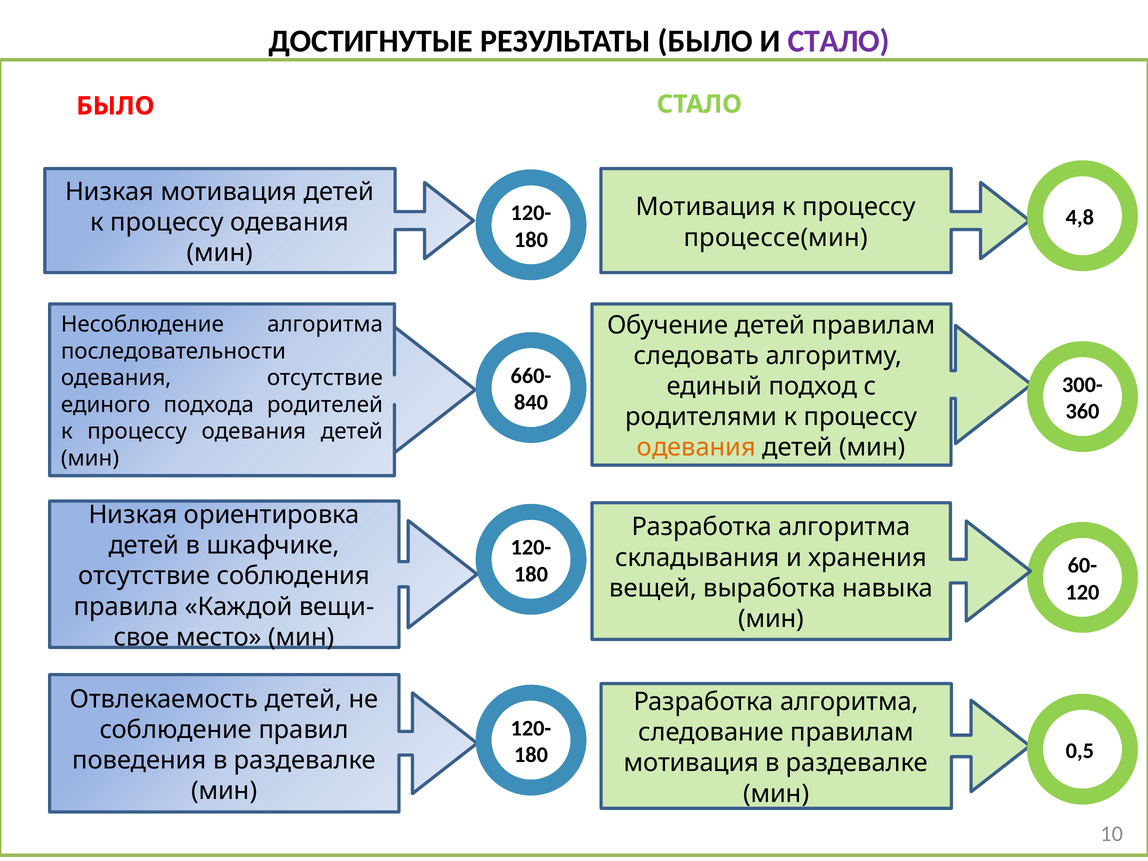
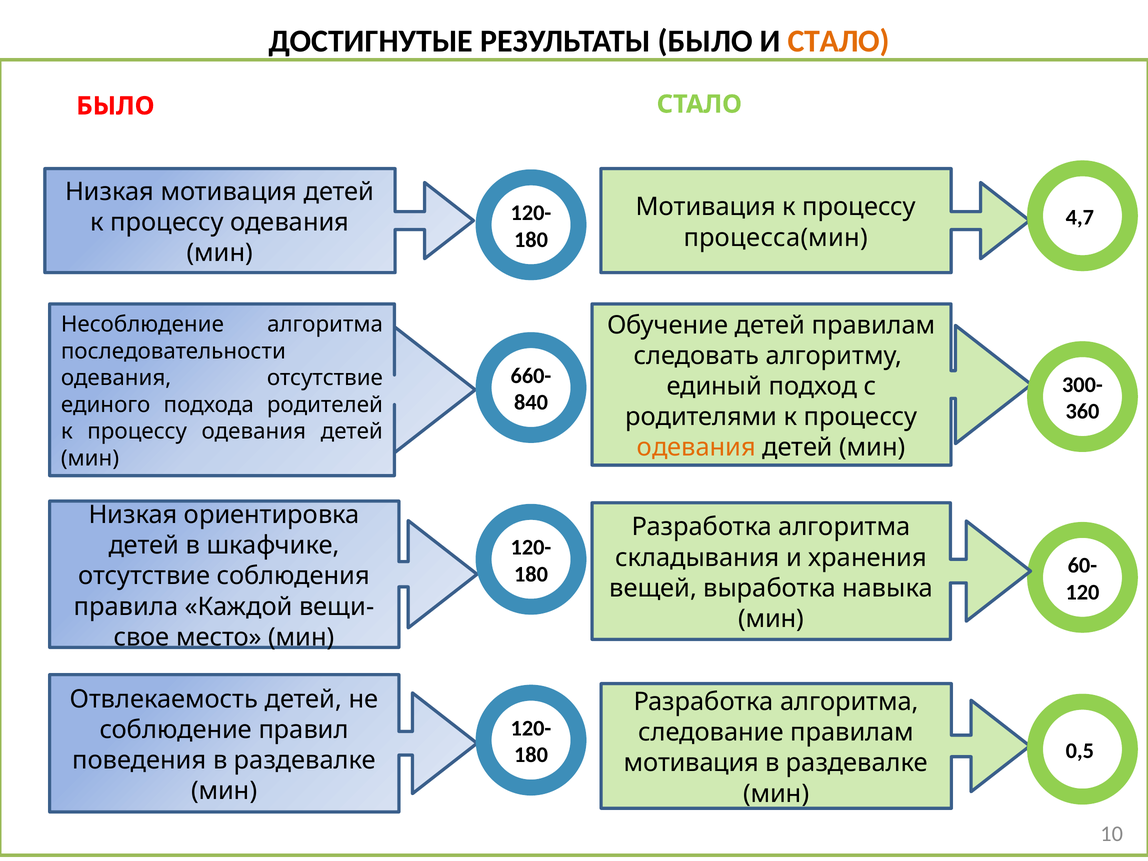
СТАЛО at (839, 41) colour: purple -> orange
4,8: 4,8 -> 4,7
процессе(мин: процессе(мин -> процесса(мин
